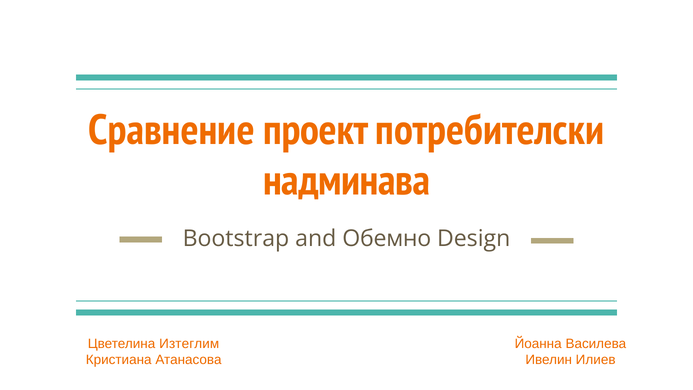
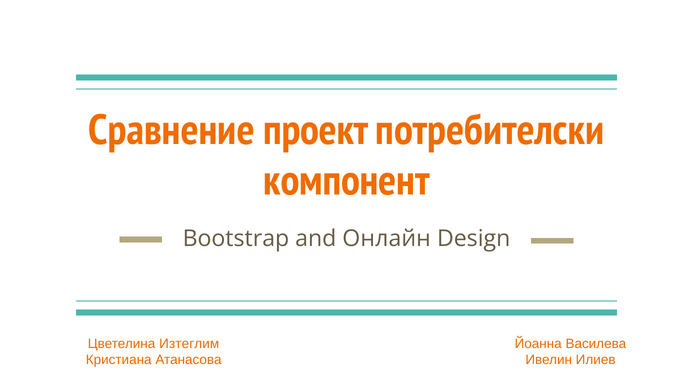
надминава: надминава -> компонент
Обемно: Обемно -> Онлайн
